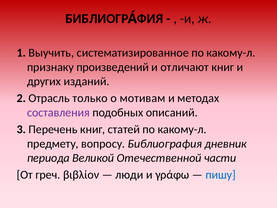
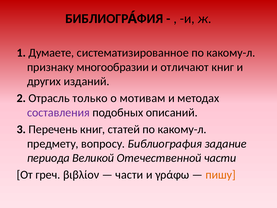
Выучить: Выучить -> Думаете
произведений: произведений -> многообразии
дневник: дневник -> задание
люди at (129, 175): люди -> части
пишу colour: blue -> orange
